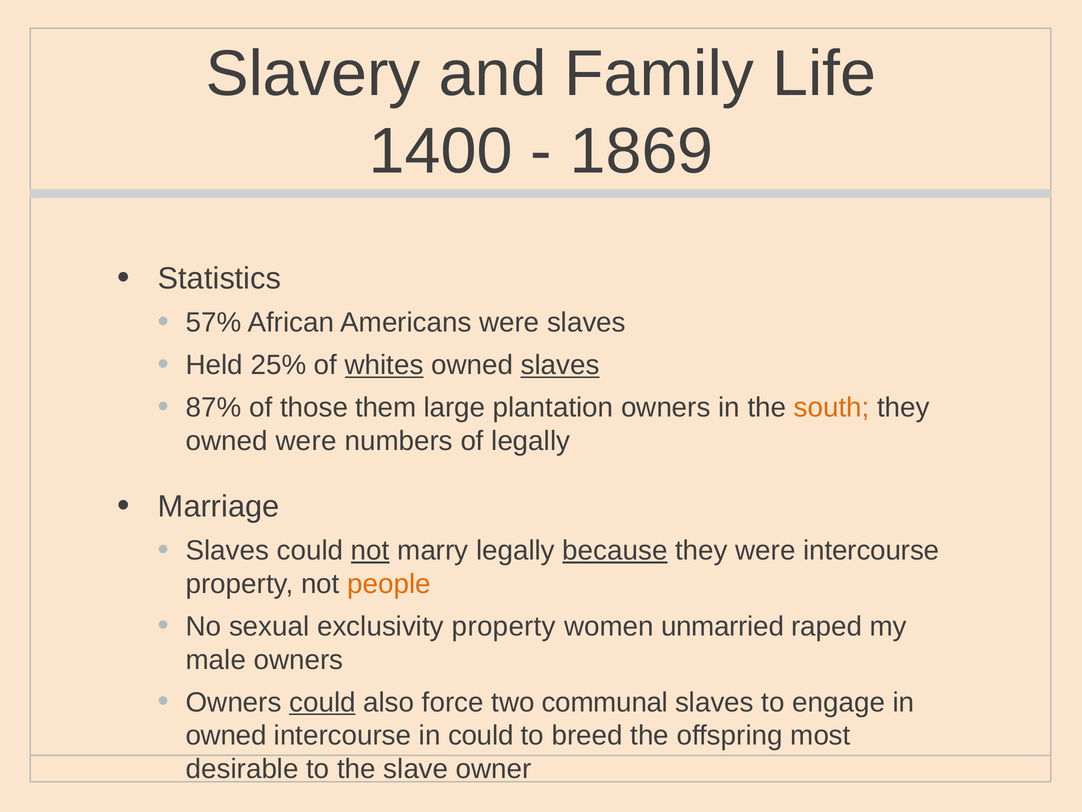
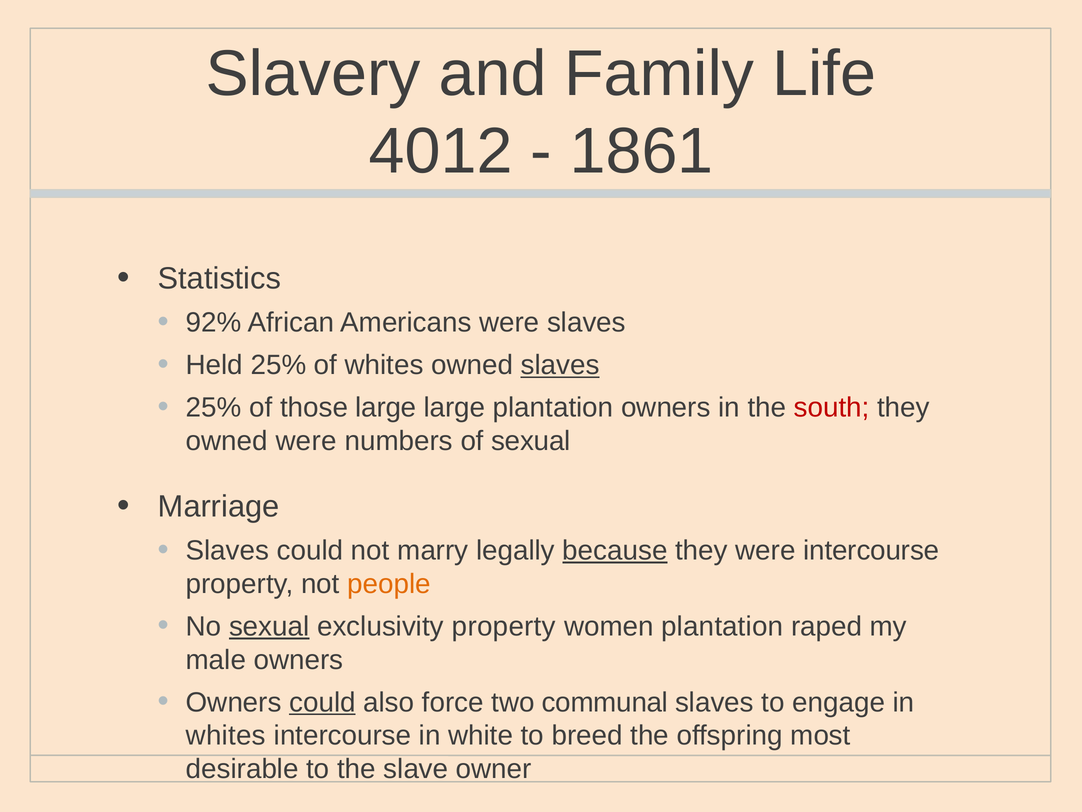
1400: 1400 -> 4012
1869: 1869 -> 1861
57%: 57% -> 92%
whites at (384, 365) underline: present -> none
87% at (214, 407): 87% -> 25%
those them: them -> large
south colour: orange -> red
of legally: legally -> sexual
not at (370, 550) underline: present -> none
sexual at (269, 626) underline: none -> present
women unmarried: unmarried -> plantation
owned at (226, 735): owned -> whites
in could: could -> white
